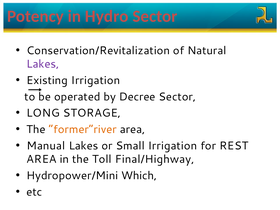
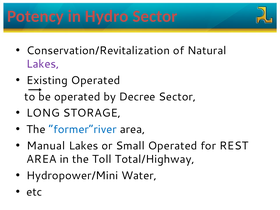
Existing Irrigation: Irrigation -> Operated
former“river colour: orange -> blue
Small Irrigation: Irrigation -> Operated
Final/Highway: Final/Highway -> Total/Highway
Which: Which -> Water
